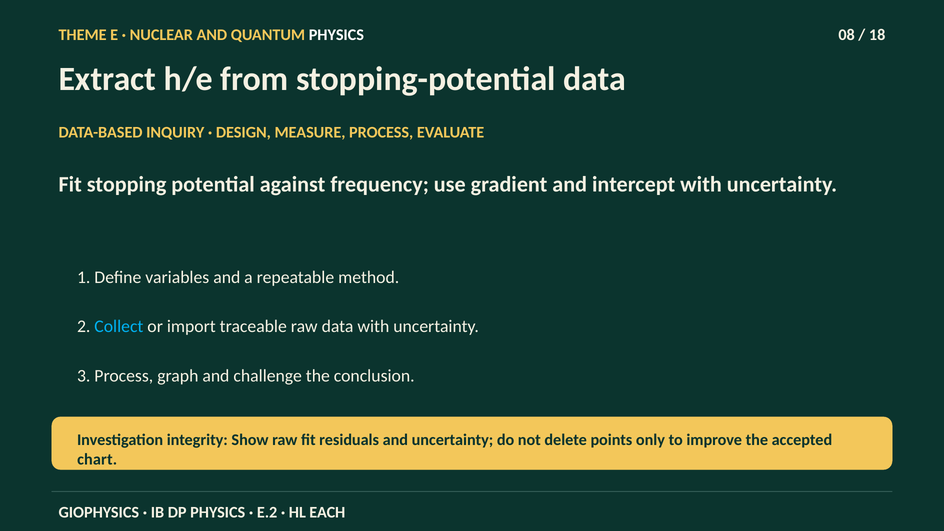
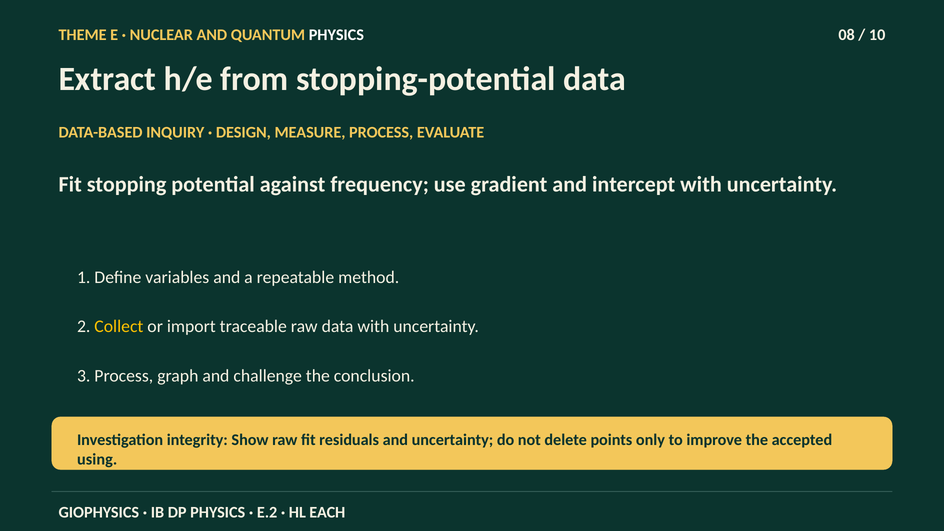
18: 18 -> 10
Collect colour: light blue -> yellow
chart: chart -> using
